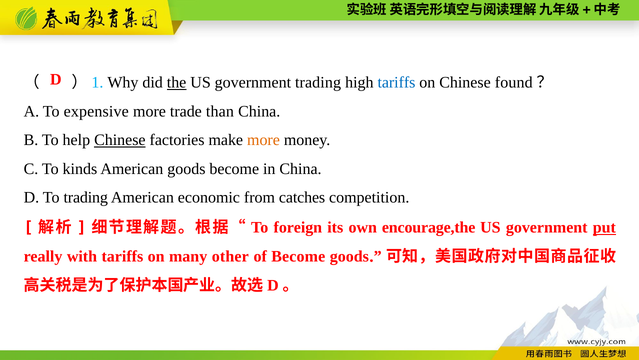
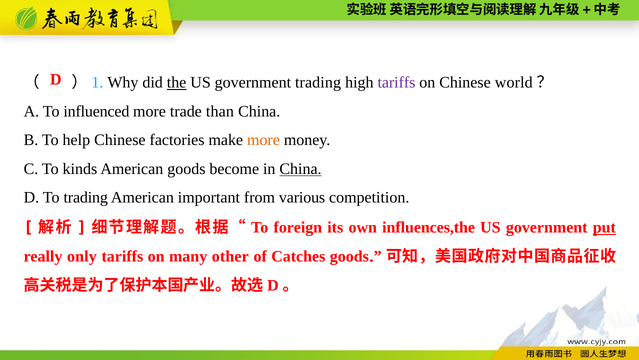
tariffs at (396, 82) colour: blue -> purple
found: found -> world
expensive: expensive -> influenced
Chinese at (120, 140) underline: present -> none
China at (301, 169) underline: none -> present
economic: economic -> important
catches: catches -> various
encourage,the: encourage,the -> influences,the
with: with -> only
of Become: Become -> Catches
